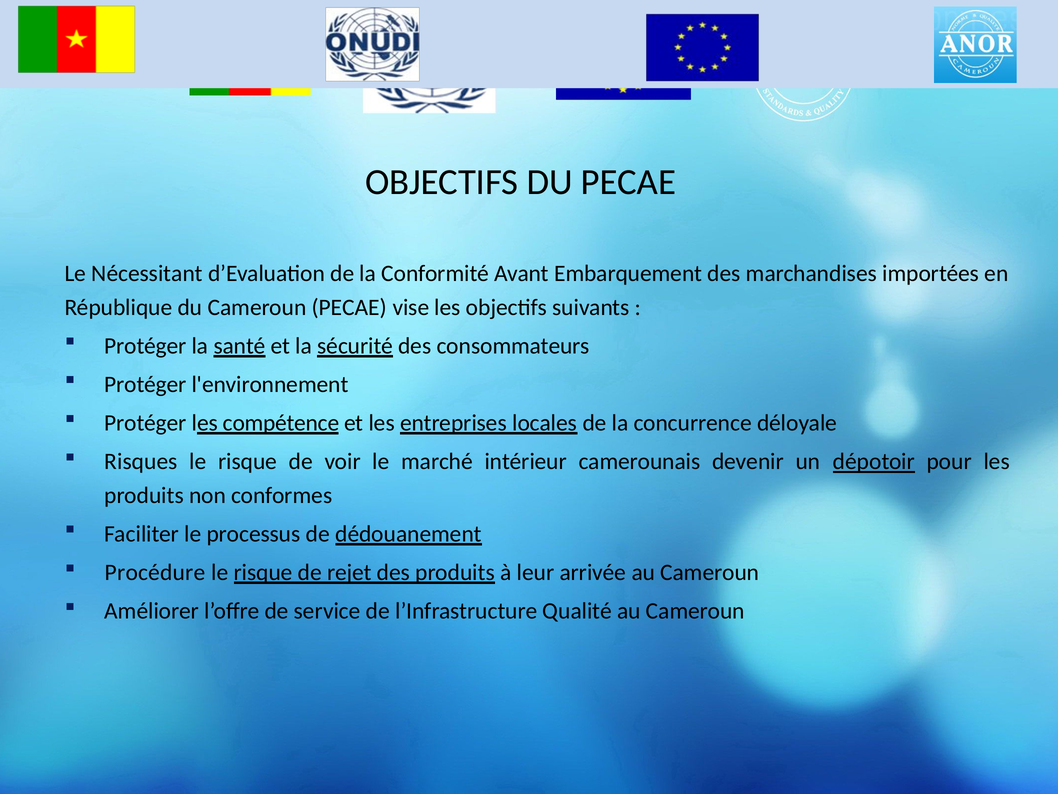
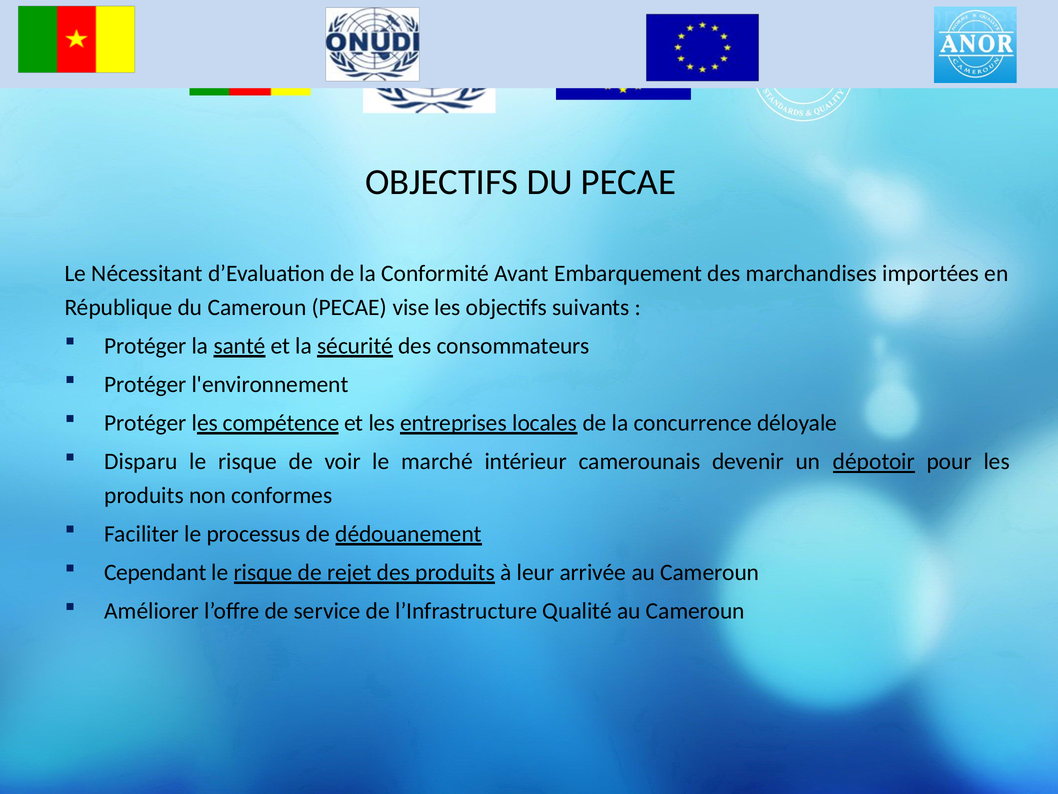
Risques: Risques -> Disparu
Procédure: Procédure -> Cependant
